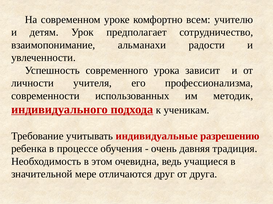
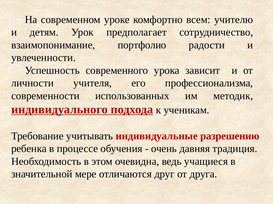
альманахи: альманахи -> портфолио
